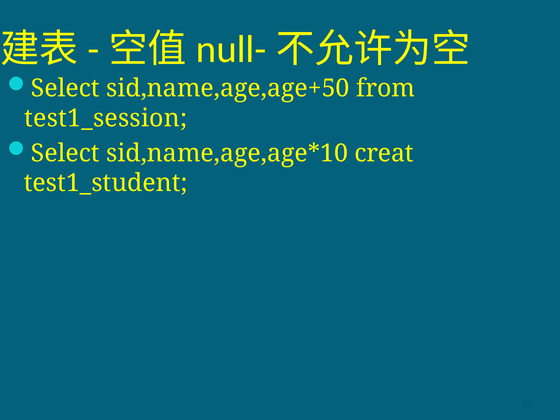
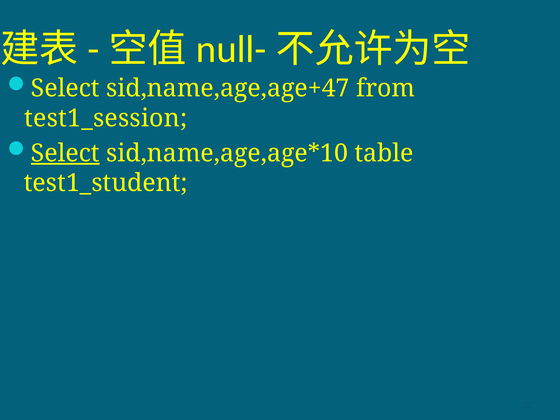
sid,name,age,age+50: sid,name,age,age+50 -> sid,name,age,age+47
Select at (65, 153) underline: none -> present
creat: creat -> table
